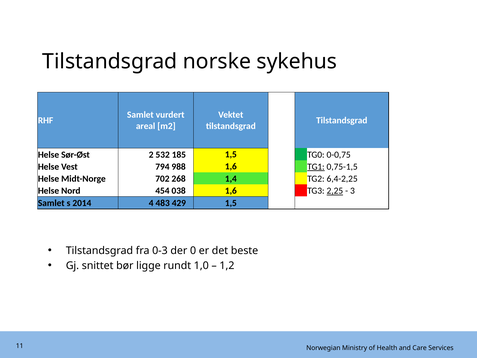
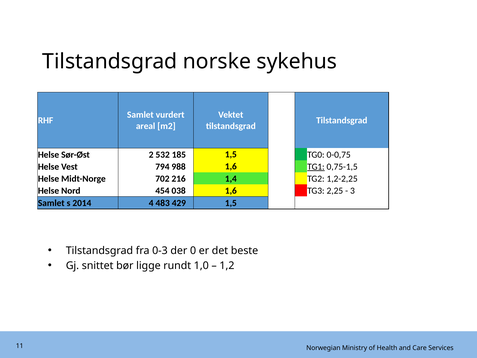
268: 268 -> 216
6,4-2,25: 6,4-2,25 -> 1,2-2,25
2,25 underline: present -> none
